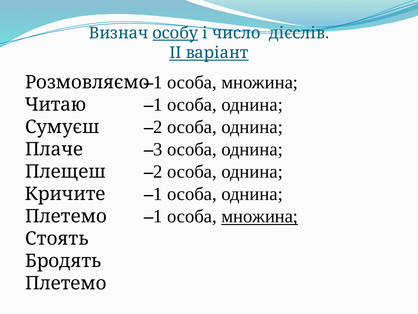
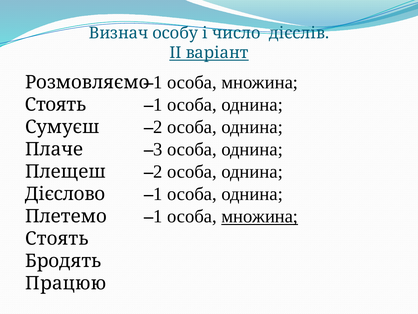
особу underline: present -> none
Читаю at (56, 105): Читаю -> Стоять
Кричите: Кричите -> Дієслово
Плетемо at (66, 283): Плетемо -> Працюю
